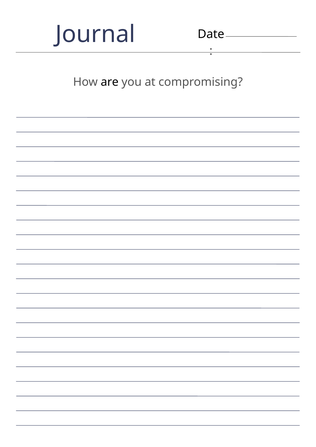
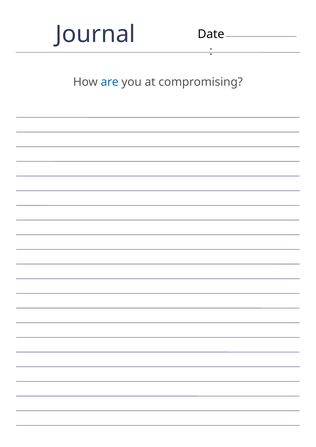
are colour: black -> blue
